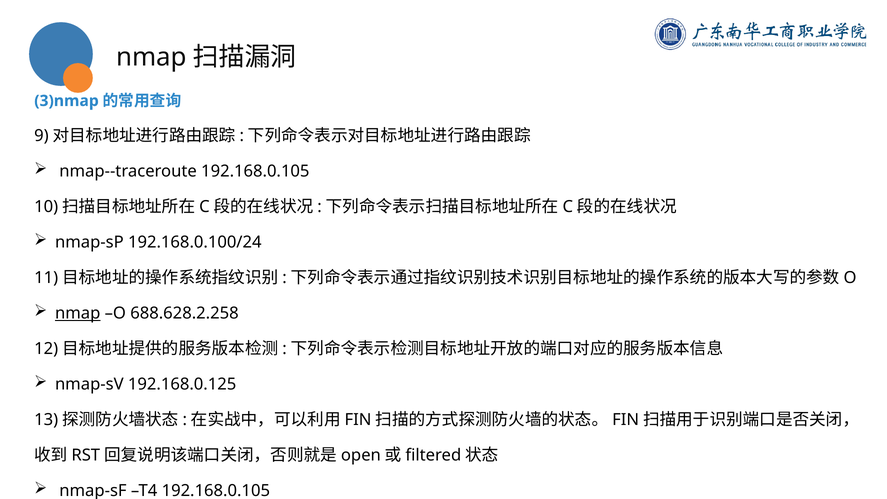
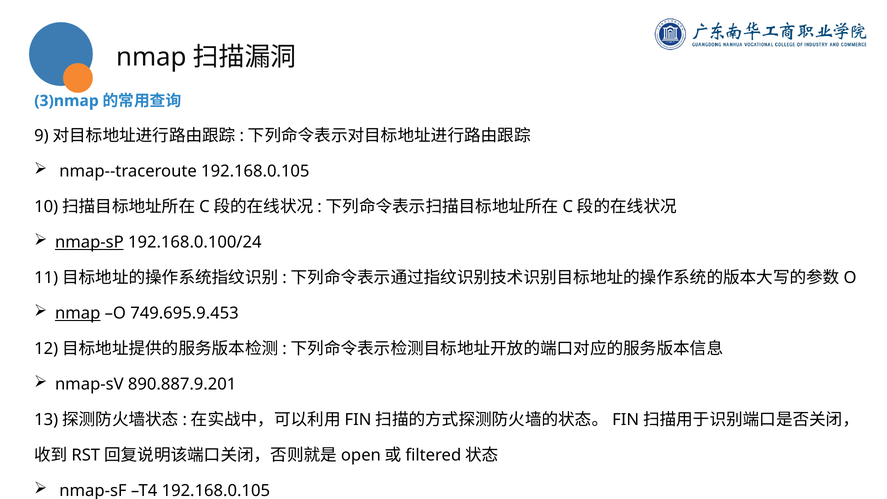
nmap-sP underline: none -> present
688.628.2.258: 688.628.2.258 -> 749.695.9.453
192.168.0.125: 192.168.0.125 -> 890.887.9.201
